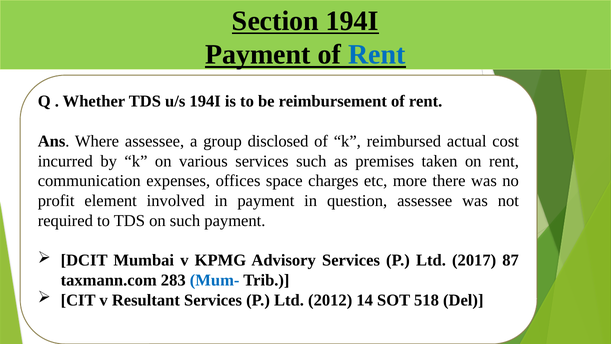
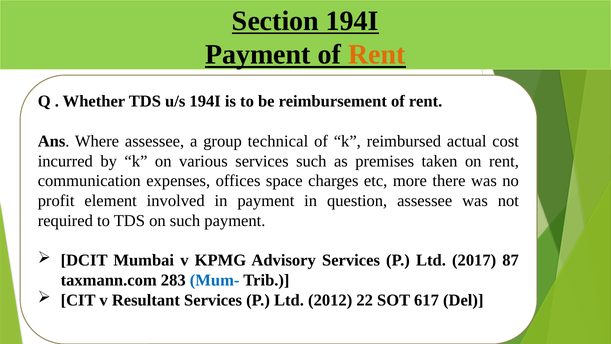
Rent at (377, 55) colour: blue -> orange
disclosed: disclosed -> technical
14: 14 -> 22
518: 518 -> 617
